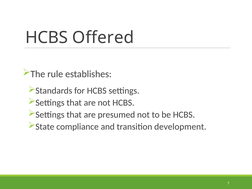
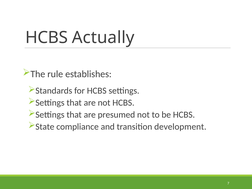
Offered: Offered -> Actually
